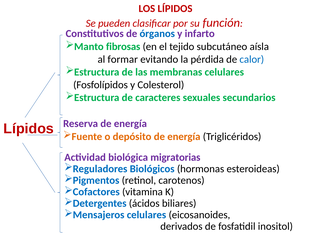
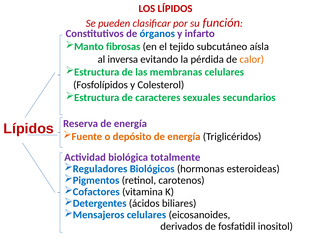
formar: formar -> inversa
calor colour: blue -> orange
migratorias: migratorias -> totalmente
